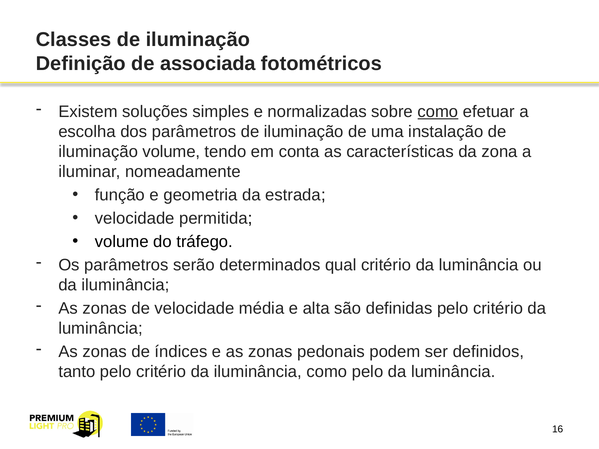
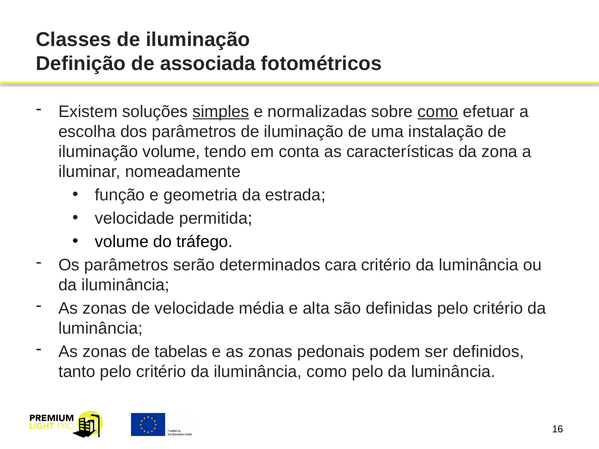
simples underline: none -> present
qual: qual -> cara
índices: índices -> tabelas
